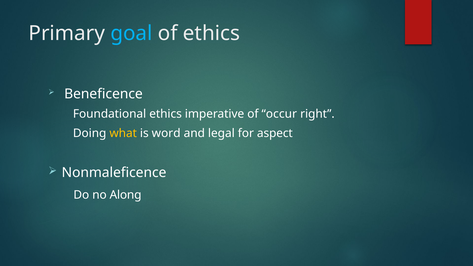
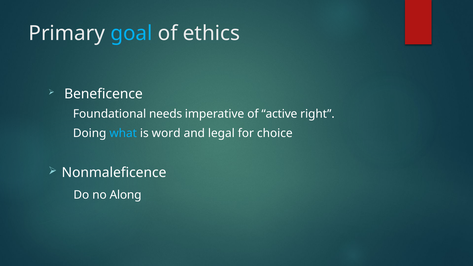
Foundational ethics: ethics -> needs
occur: occur -> active
what colour: yellow -> light blue
aspect: aspect -> choice
